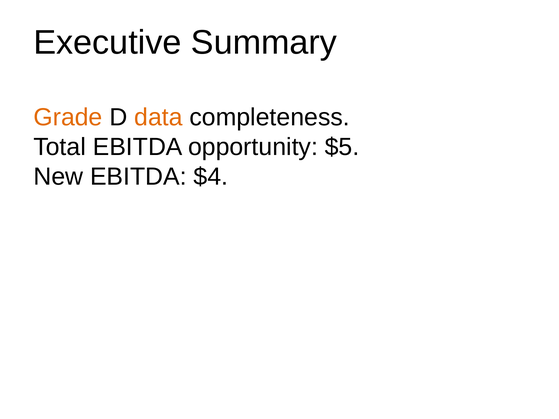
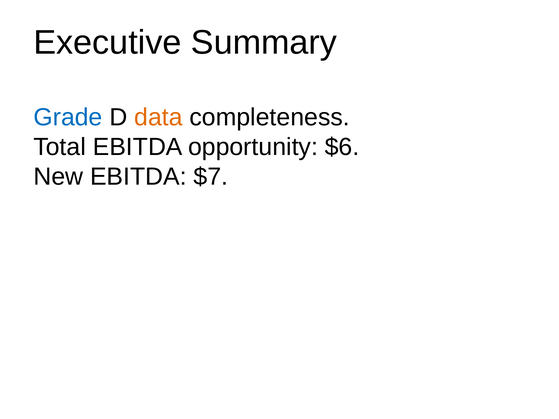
Grade colour: orange -> blue
$5: $5 -> $6
$4: $4 -> $7
